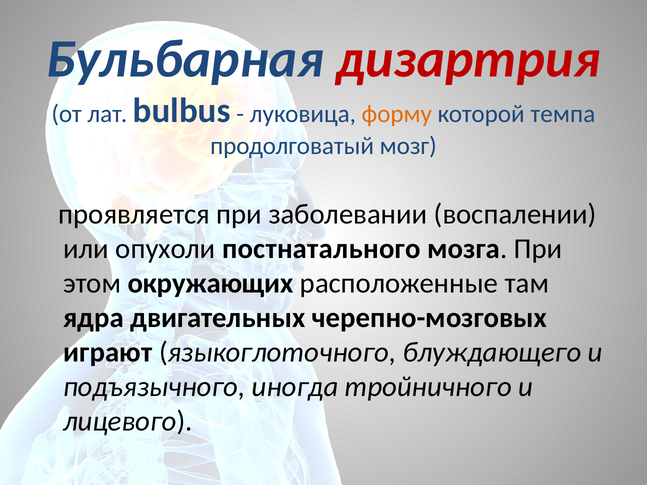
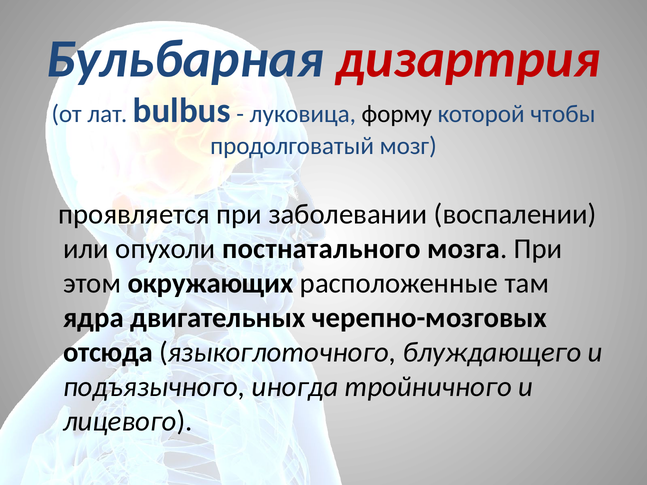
форму colour: orange -> black
темпа: темпа -> чтобы
играют: играют -> отсюда
